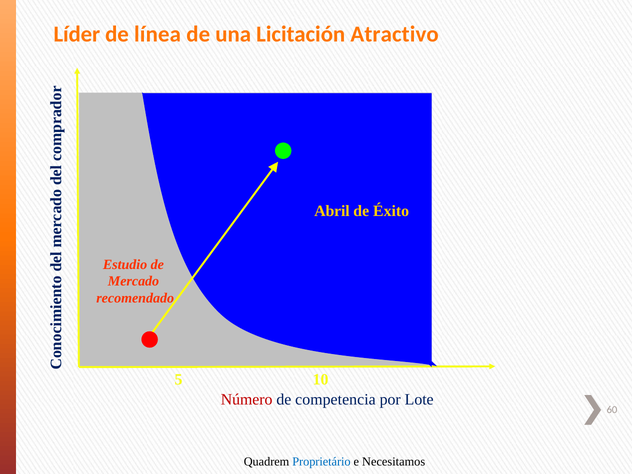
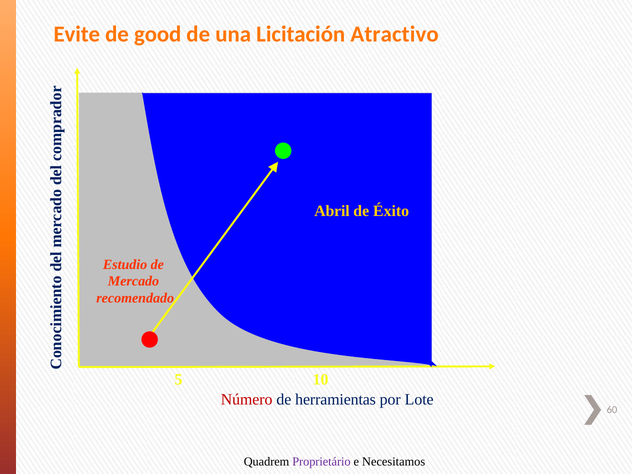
Líder: Líder -> Evite
línea: línea -> good
competencia: competencia -> herramientas
Proprietário colour: blue -> purple
